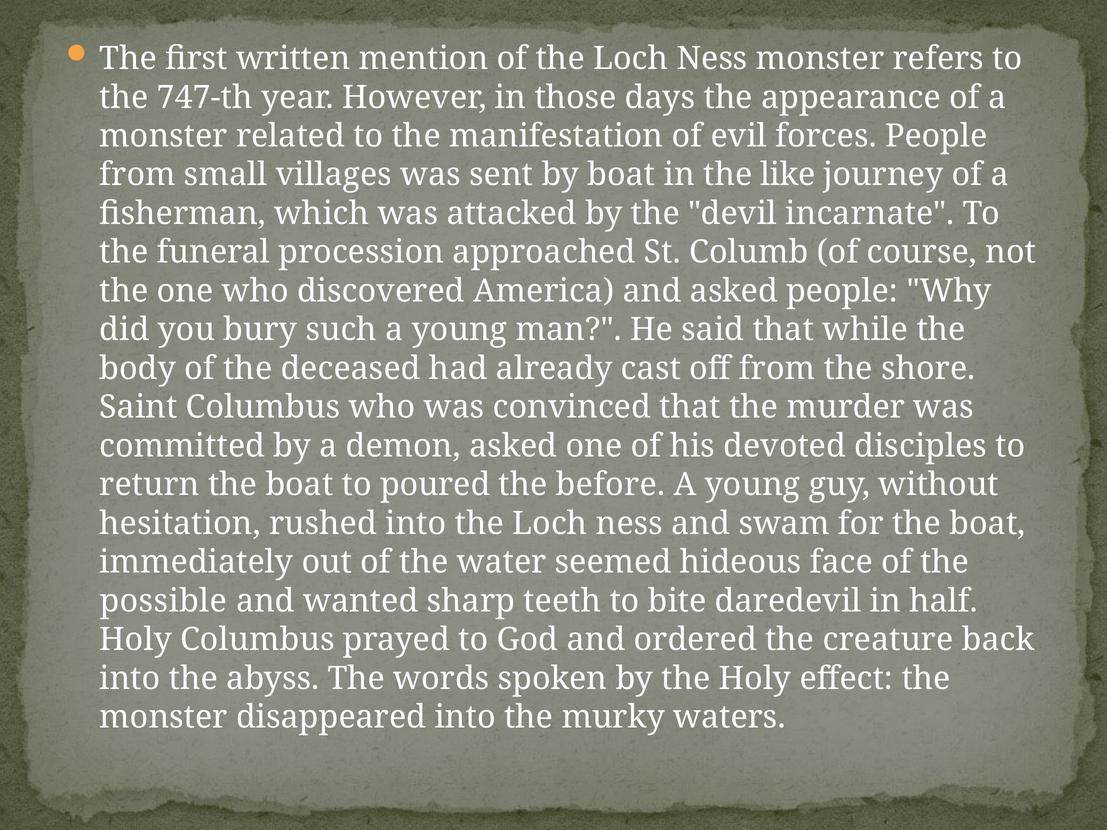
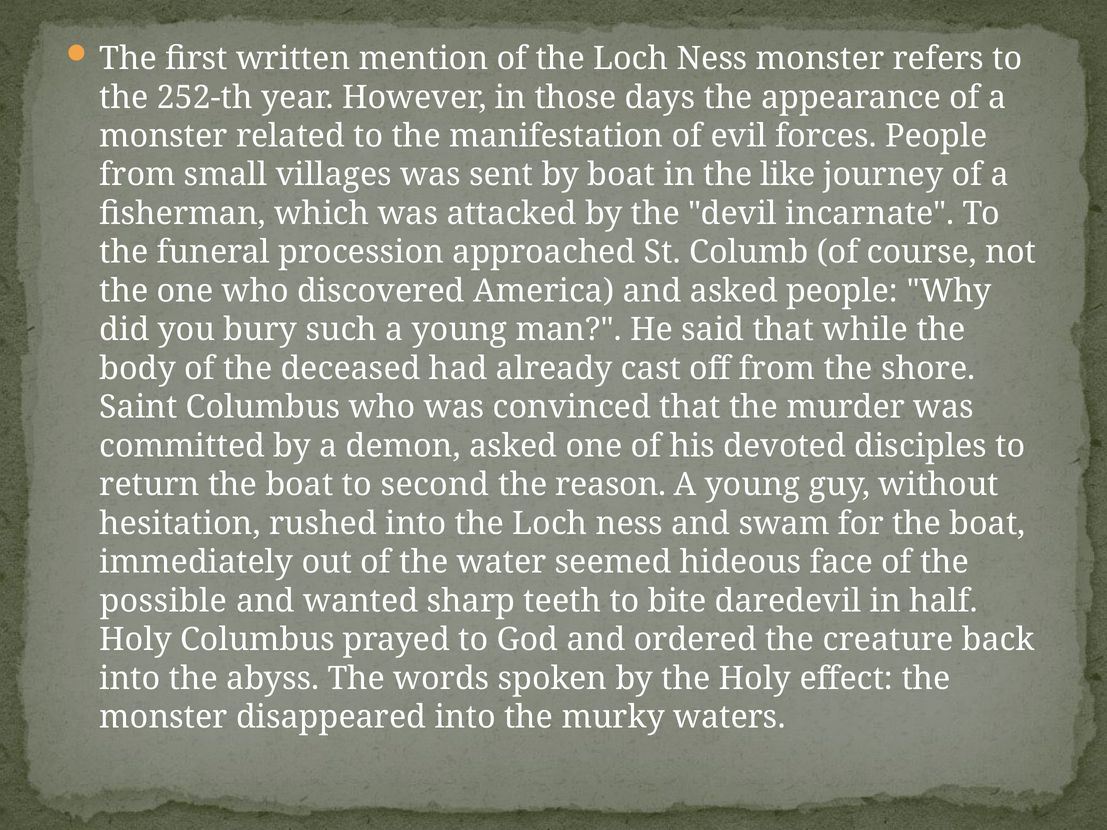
747-th: 747-th -> 252-th
poured: poured -> second
before: before -> reason
